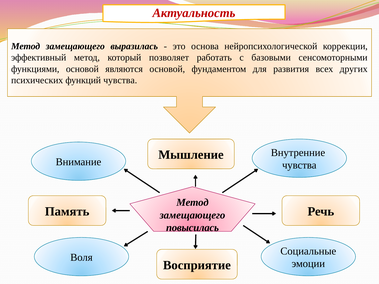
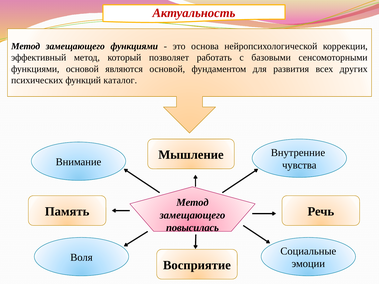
замещающего выразилась: выразилась -> функциями
функций чувства: чувства -> каталог
